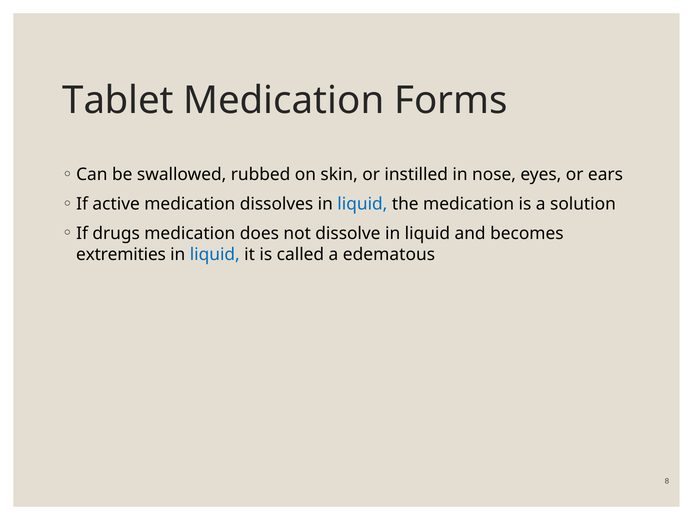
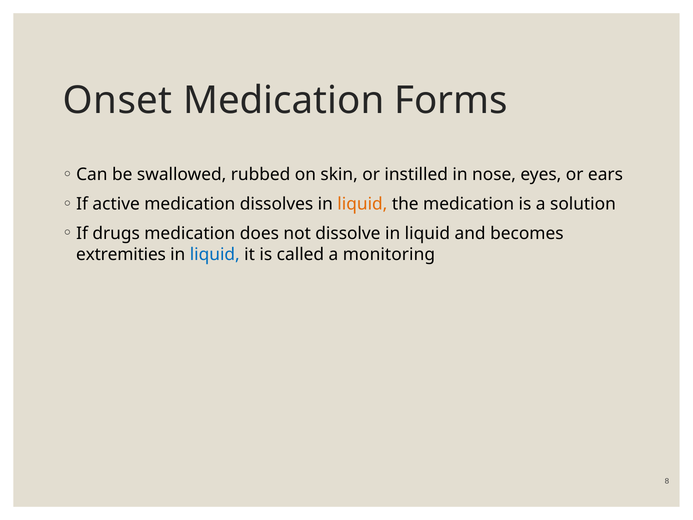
Tablet: Tablet -> Onset
liquid at (362, 204) colour: blue -> orange
edematous: edematous -> monitoring
